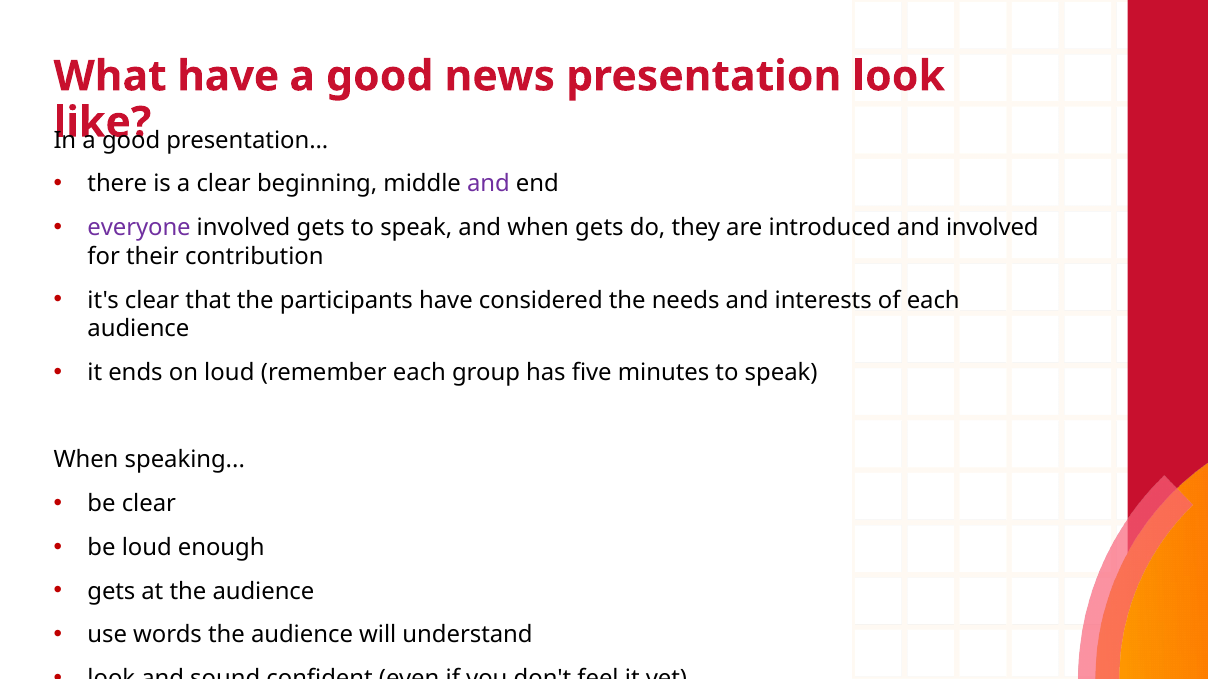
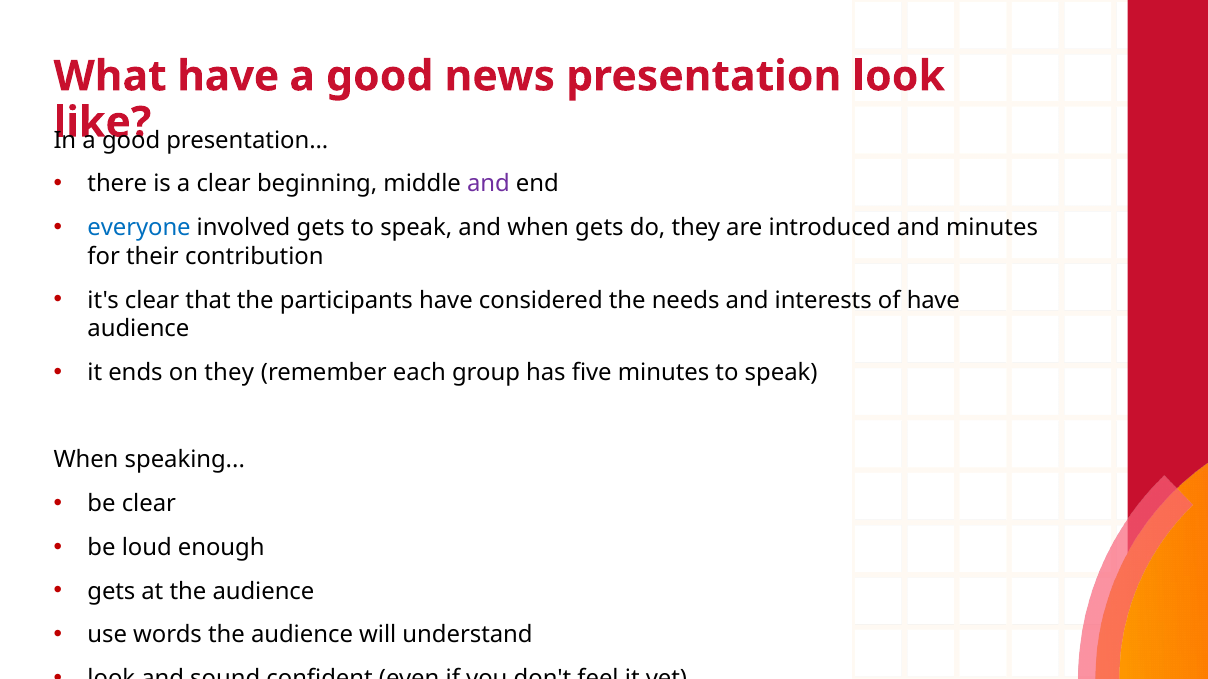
everyone colour: purple -> blue
and involved: involved -> minutes
of each: each -> have
on loud: loud -> they
